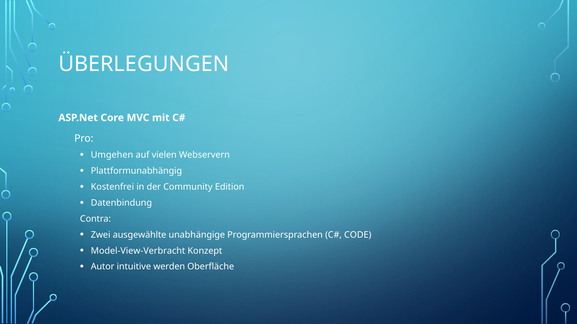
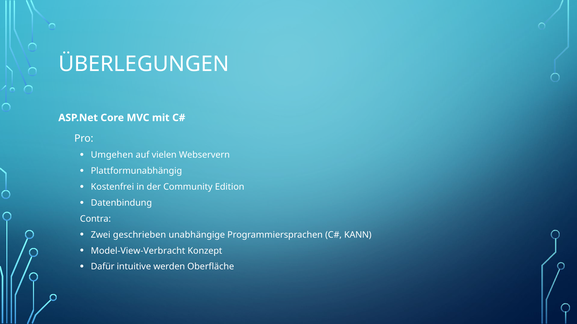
ausgewählte: ausgewählte -> geschrieben
CODE: CODE -> KANN
Autor: Autor -> Dafür
